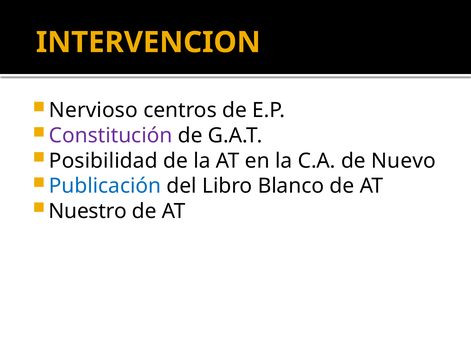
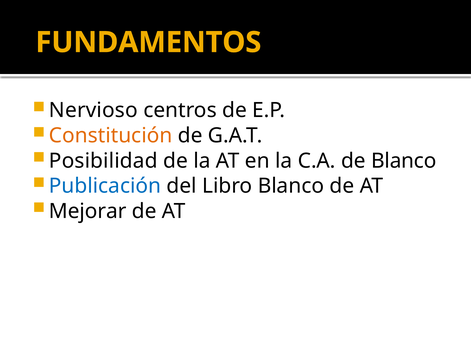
INTERVENCION: INTERVENCION -> FUNDAMENTOS
Constitución colour: purple -> orange
de Nuevo: Nuevo -> Blanco
Nuestro: Nuestro -> Mejorar
